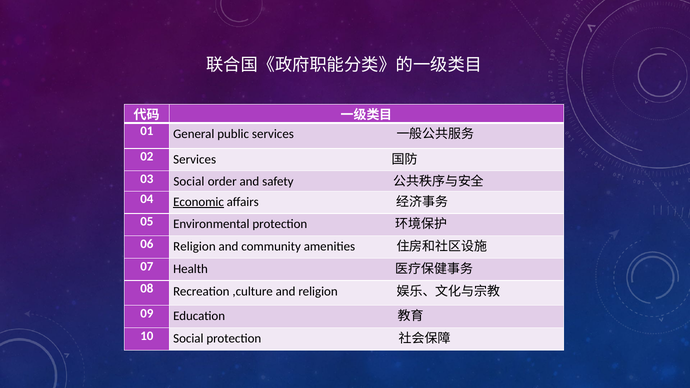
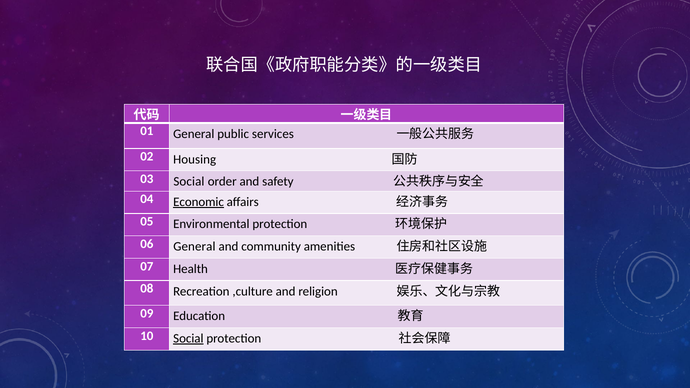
02 Services: Services -> Housing
06 Religion: Religion -> General
Social at (188, 339) underline: none -> present
